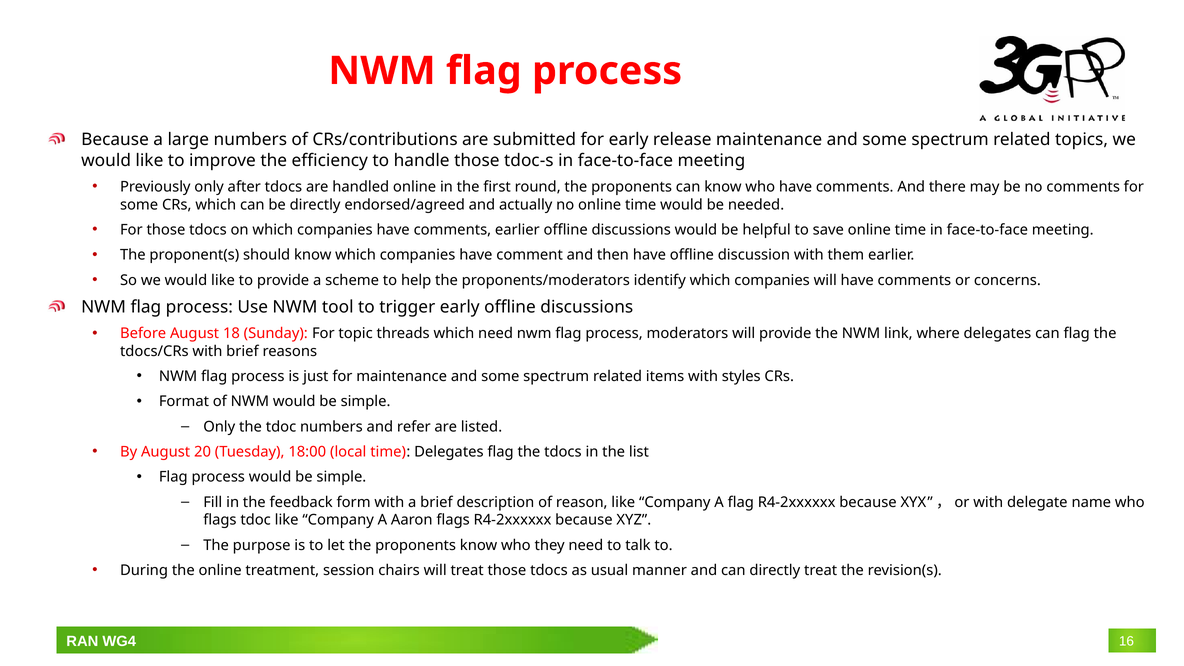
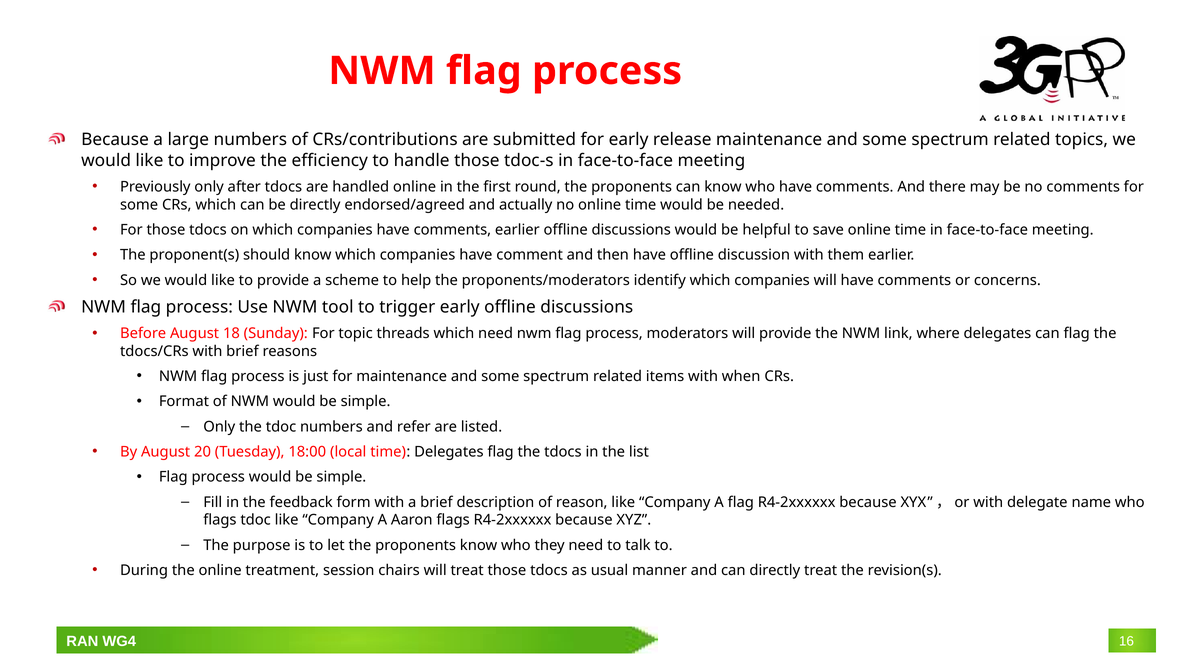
styles: styles -> when
